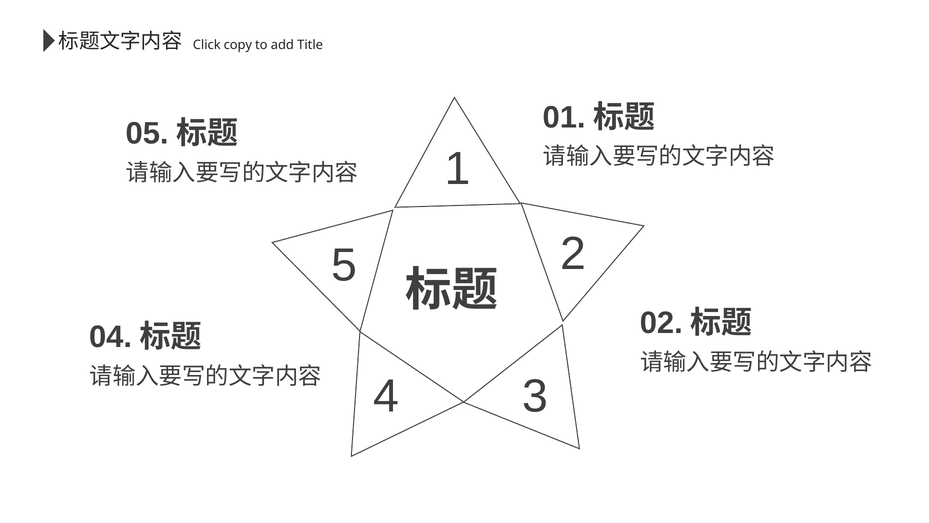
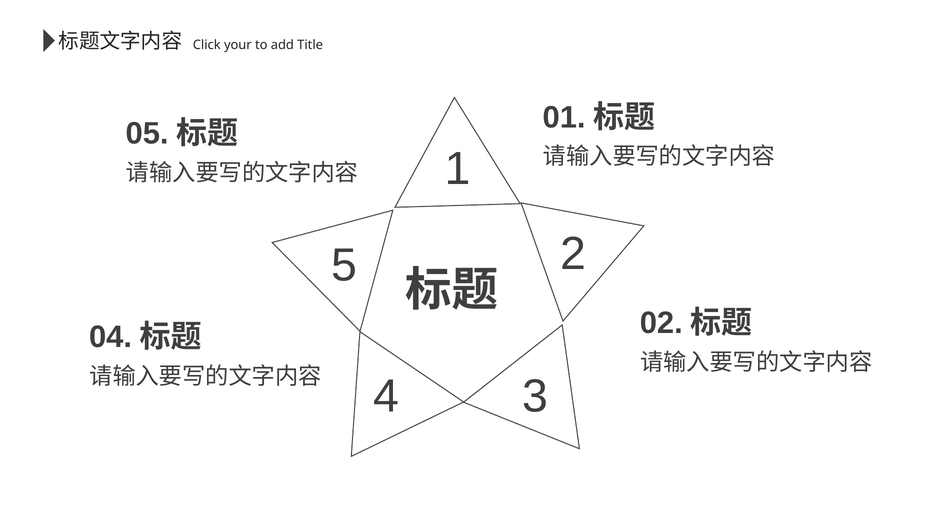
copy: copy -> your
